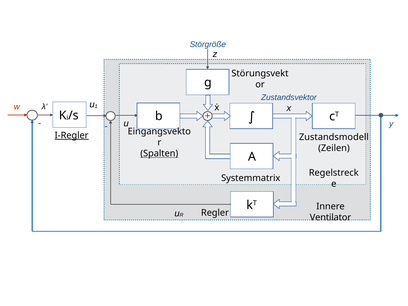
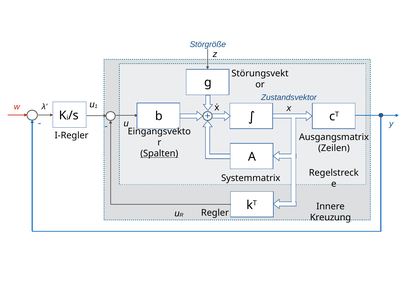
I-Regler underline: present -> none
Zustandsmodell: Zustandsmodell -> Ausgangsmatrix
Ventilator: Ventilator -> Kreuzung
